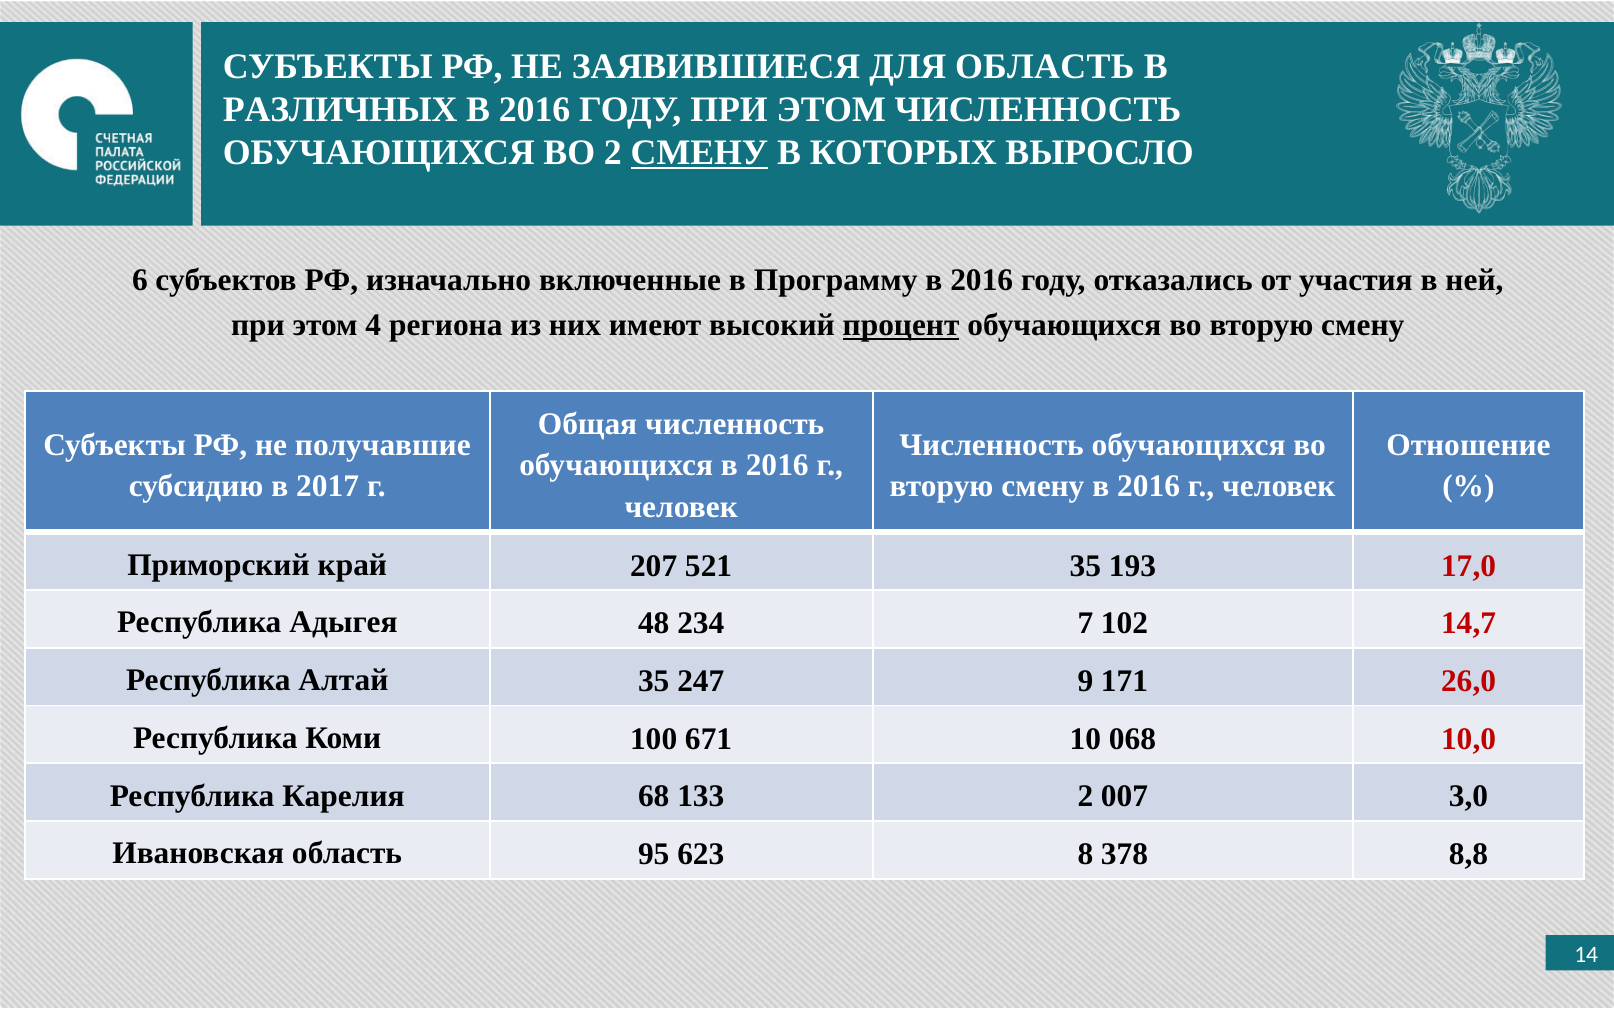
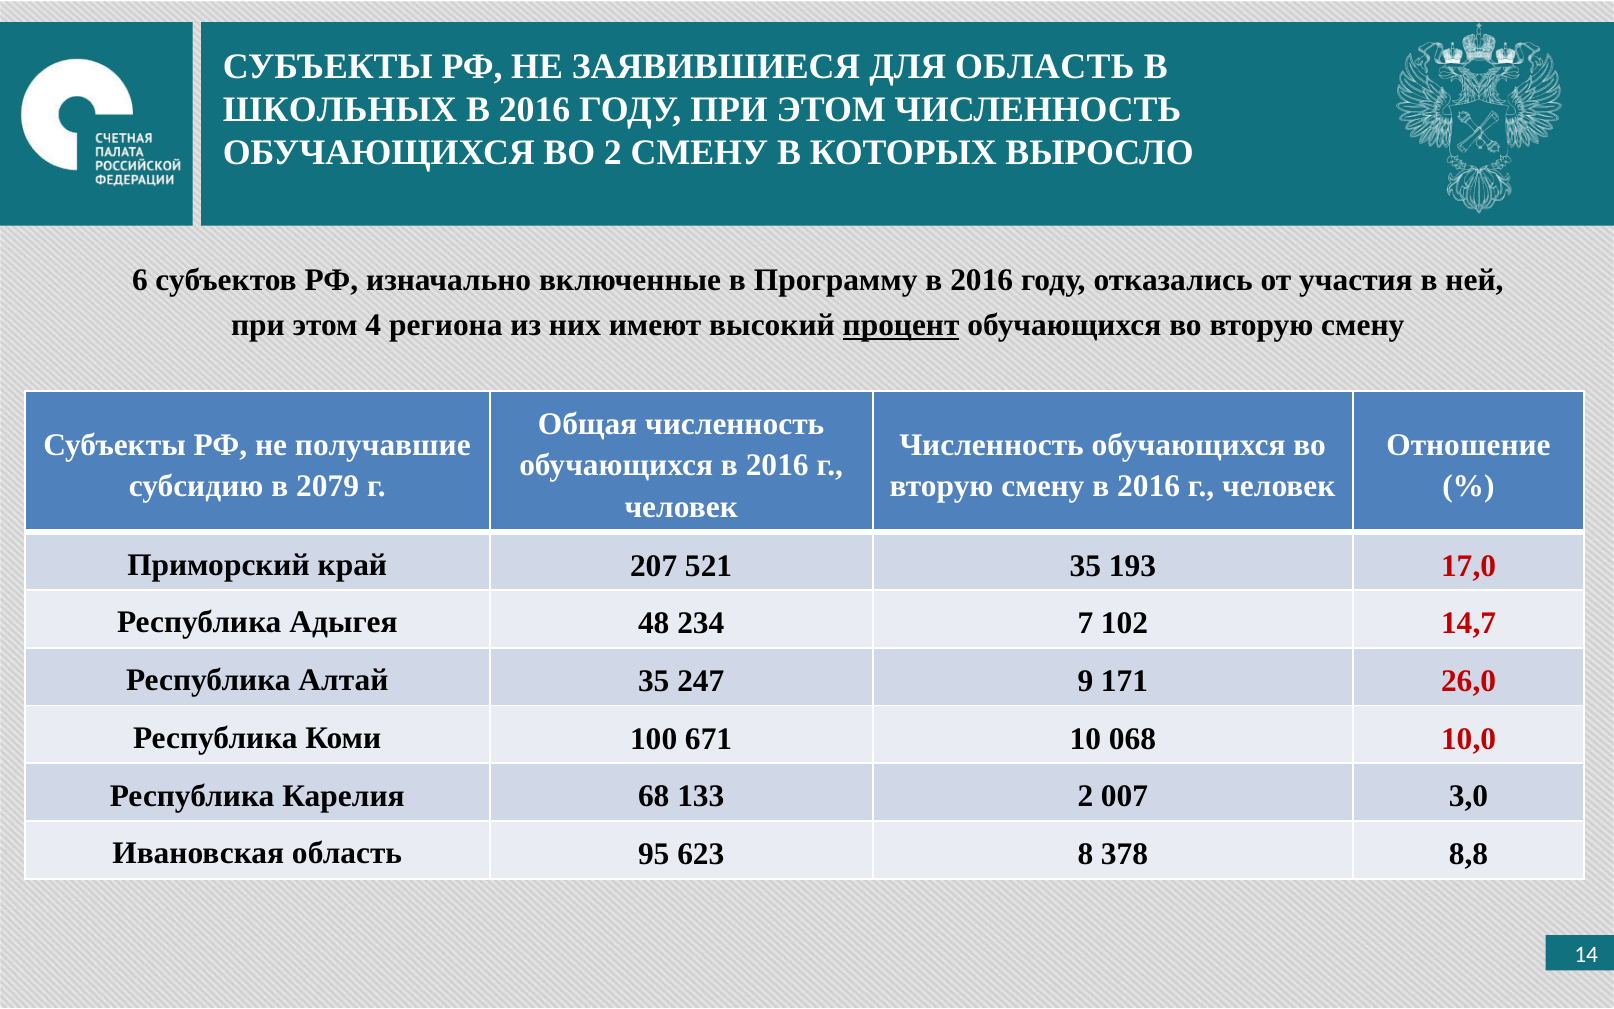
РАЗЛИЧНЫХ: РАЗЛИЧНЫХ -> ШКОЛЬНЫХ
СМЕНУ at (699, 152) underline: present -> none
2017: 2017 -> 2079
